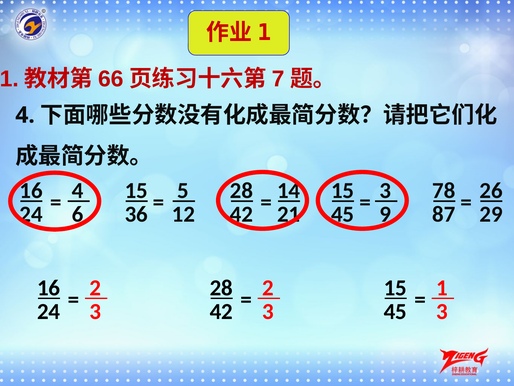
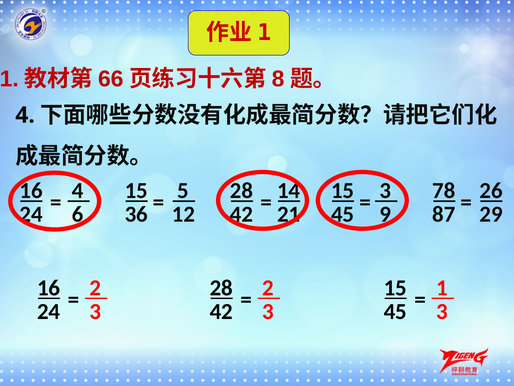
7: 7 -> 8
